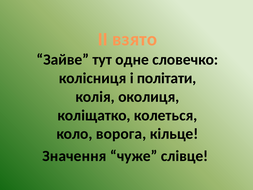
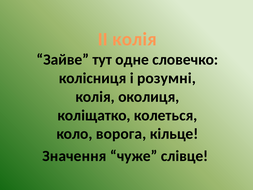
II взято: взято -> колія
політати: політати -> розумні
